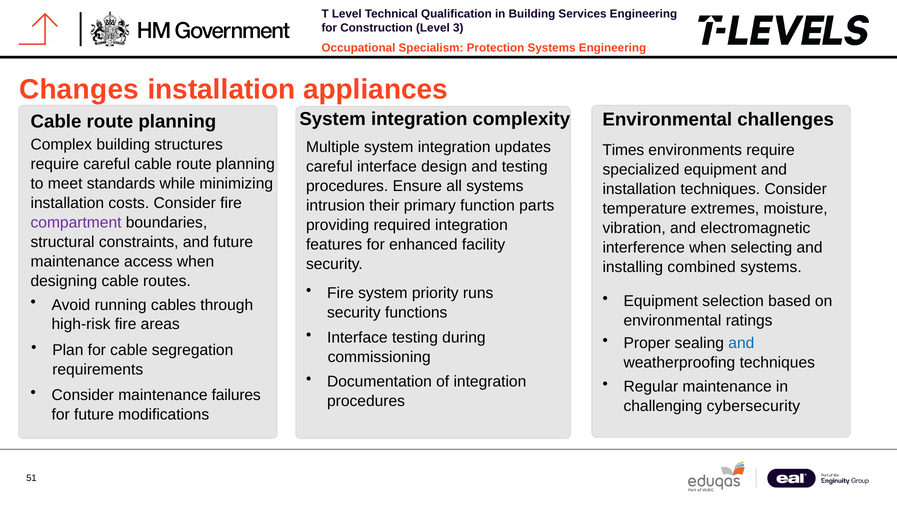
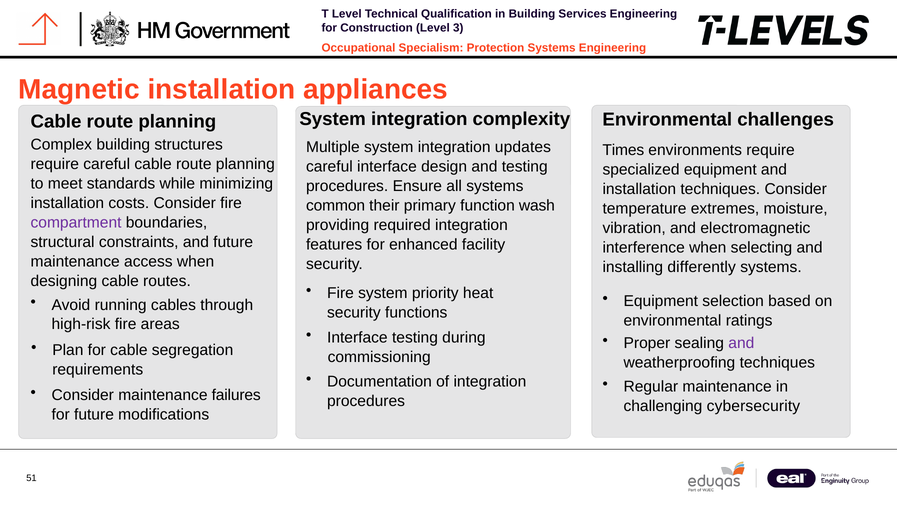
Changes: Changes -> Magnetic
intrusion: intrusion -> common
parts: parts -> wash
combined: combined -> differently
runs: runs -> heat
and at (741, 343) colour: blue -> purple
